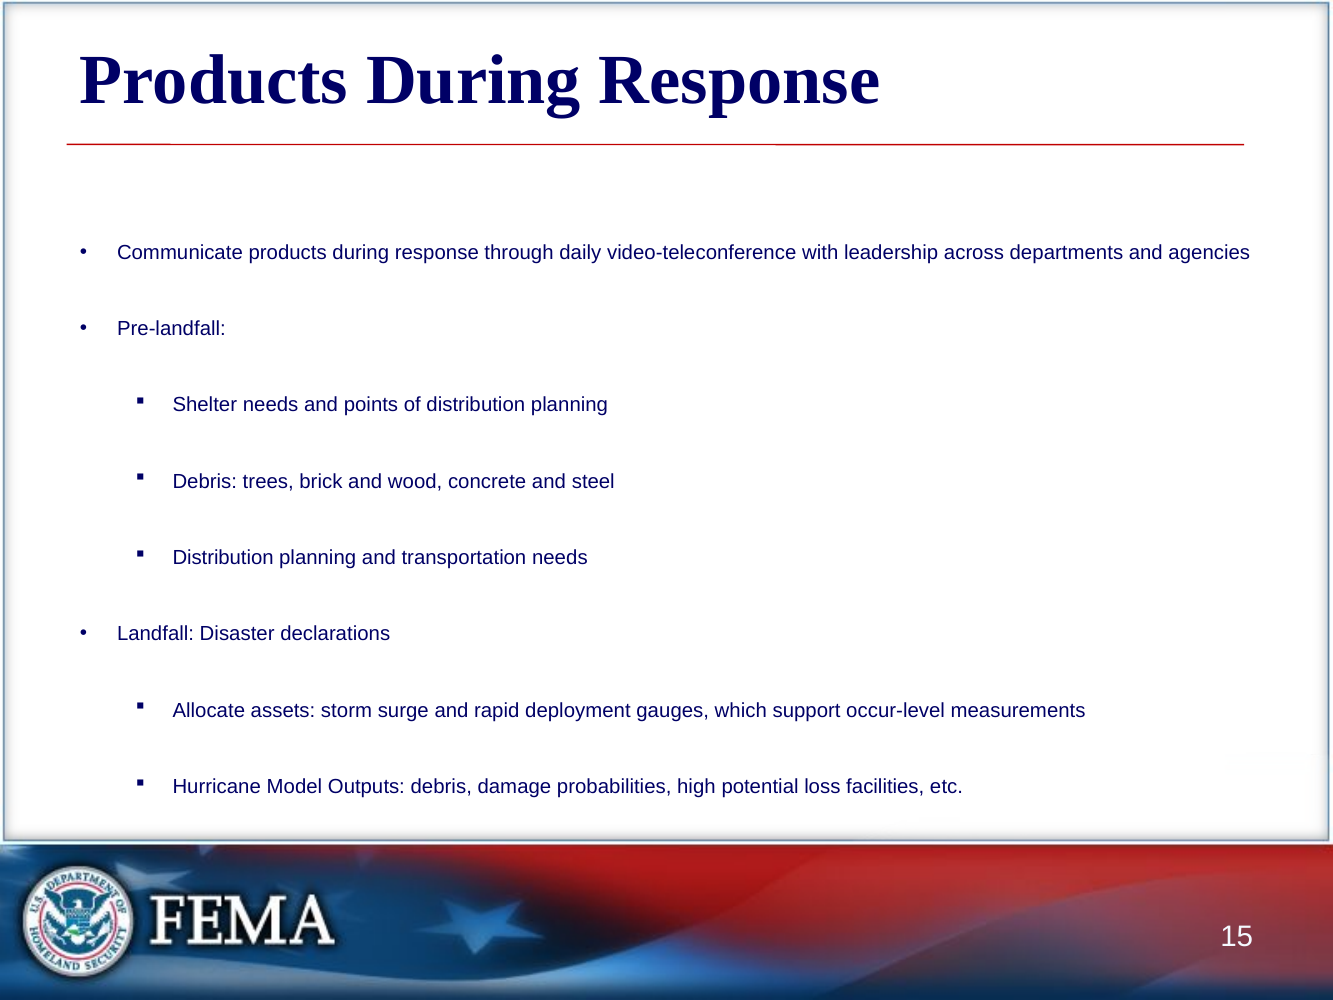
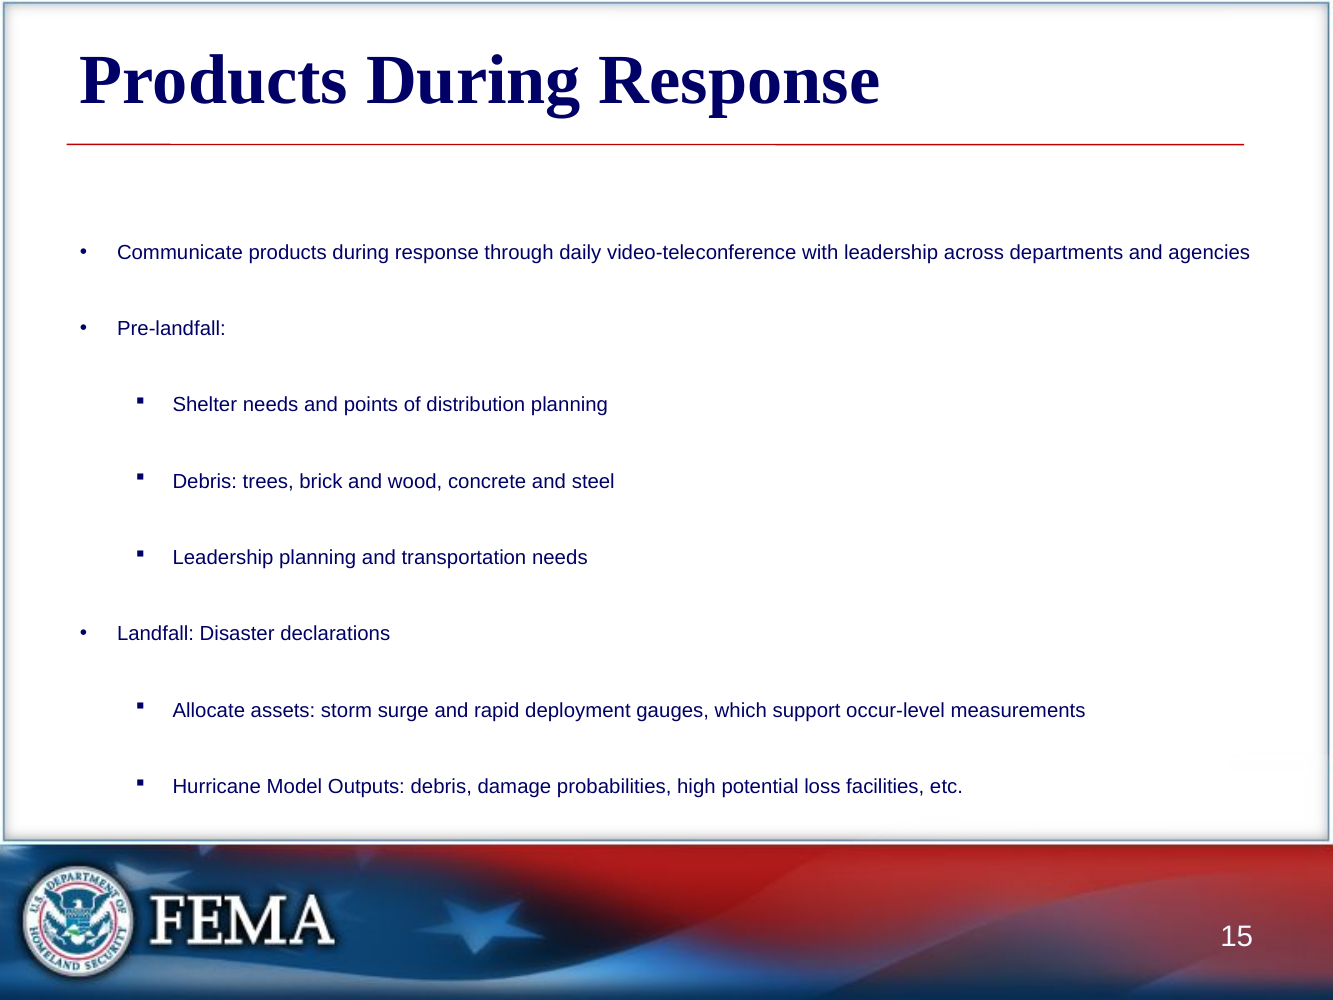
Distribution at (223, 558): Distribution -> Leadership
